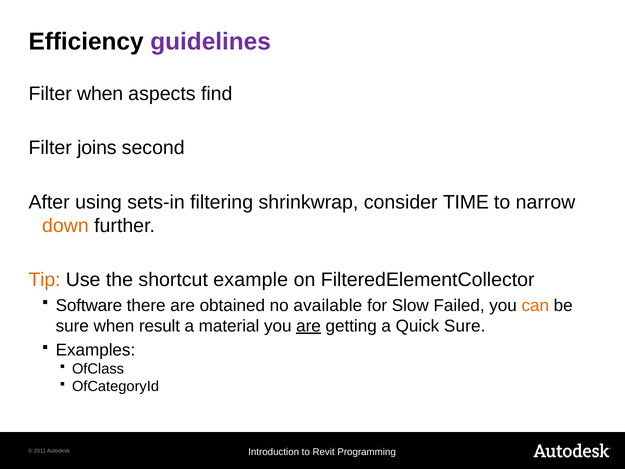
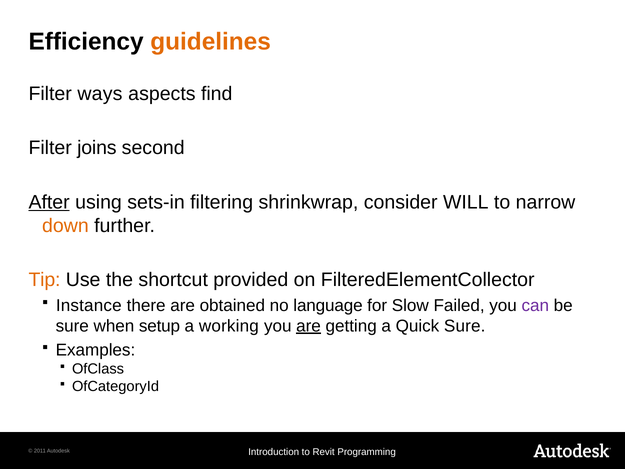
guidelines colour: purple -> orange
Filter when: when -> ways
After underline: none -> present
TIME: TIME -> WILL
example: example -> provided
Software: Software -> Instance
available: available -> language
can colour: orange -> purple
result: result -> setup
material: material -> working
